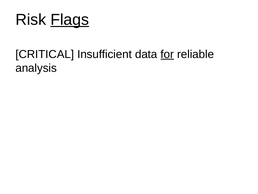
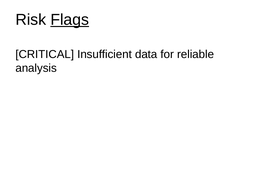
for underline: present -> none
